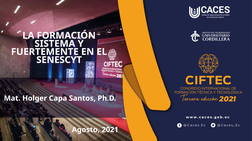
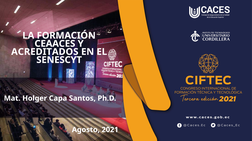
SISTEMA: SISTEMA -> CEAACES
FUERTEMENTE: FUERTEMENTE -> ACREDITADOS
